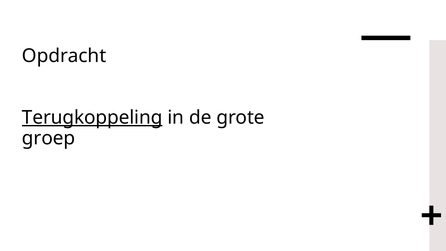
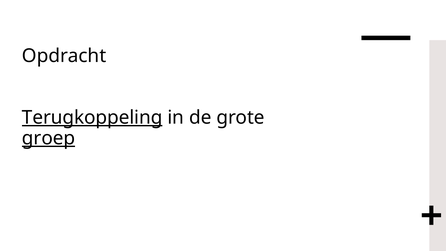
groep underline: none -> present
